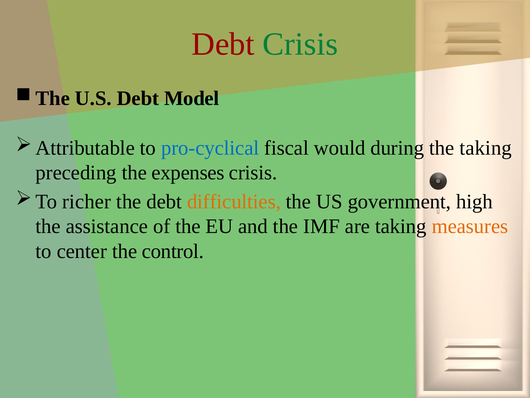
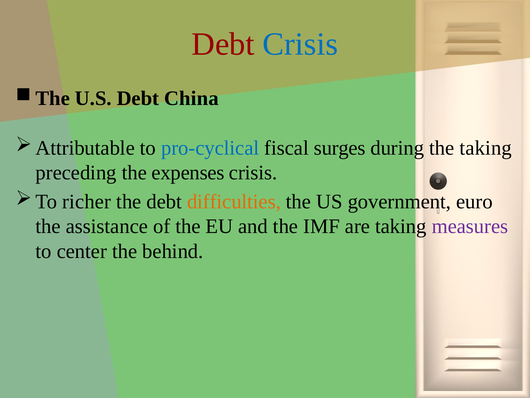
Crisis at (300, 44) colour: green -> blue
Model: Model -> China
would: would -> surges
high: high -> euro
measures colour: orange -> purple
control: control -> behind
